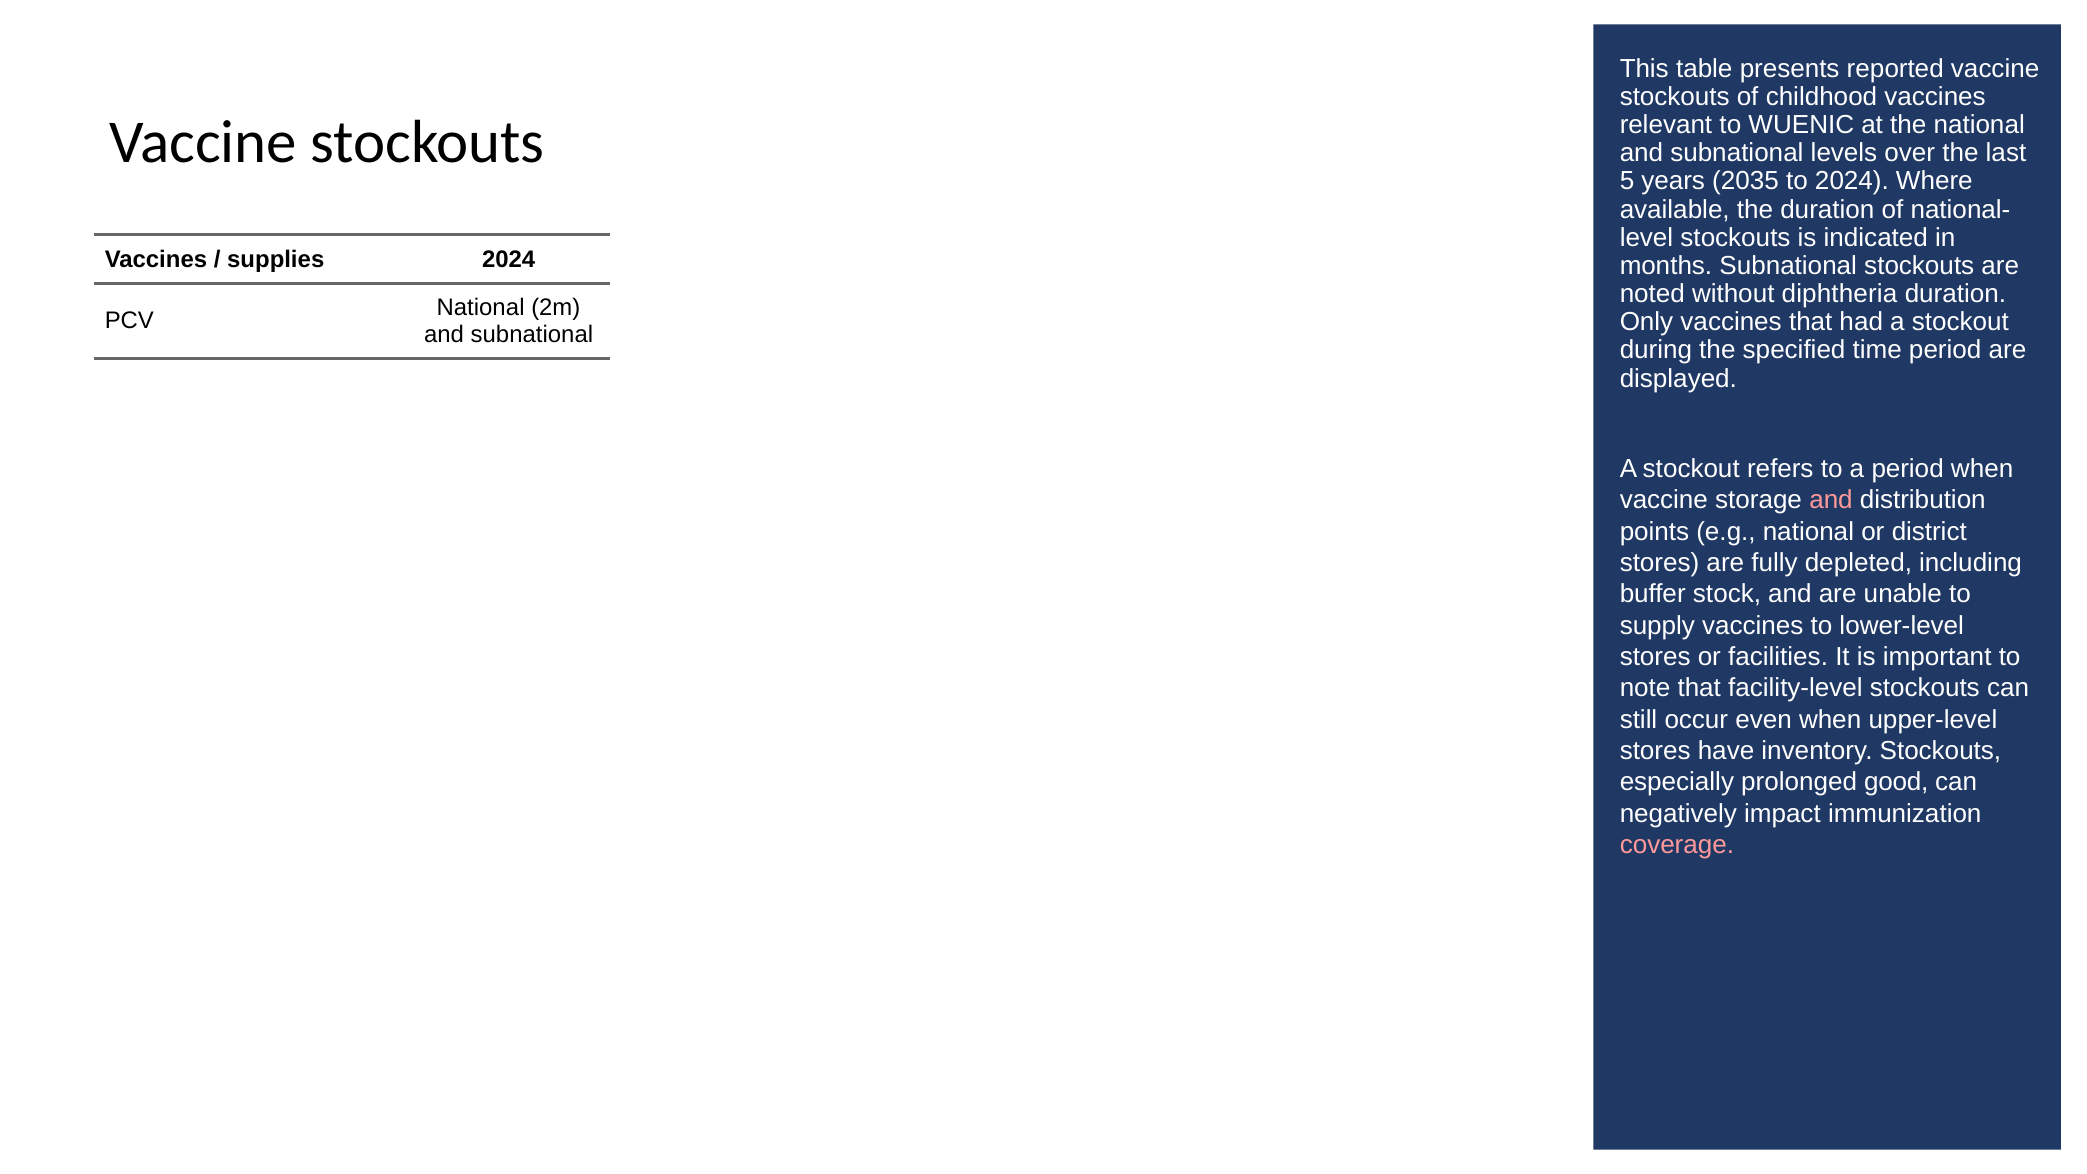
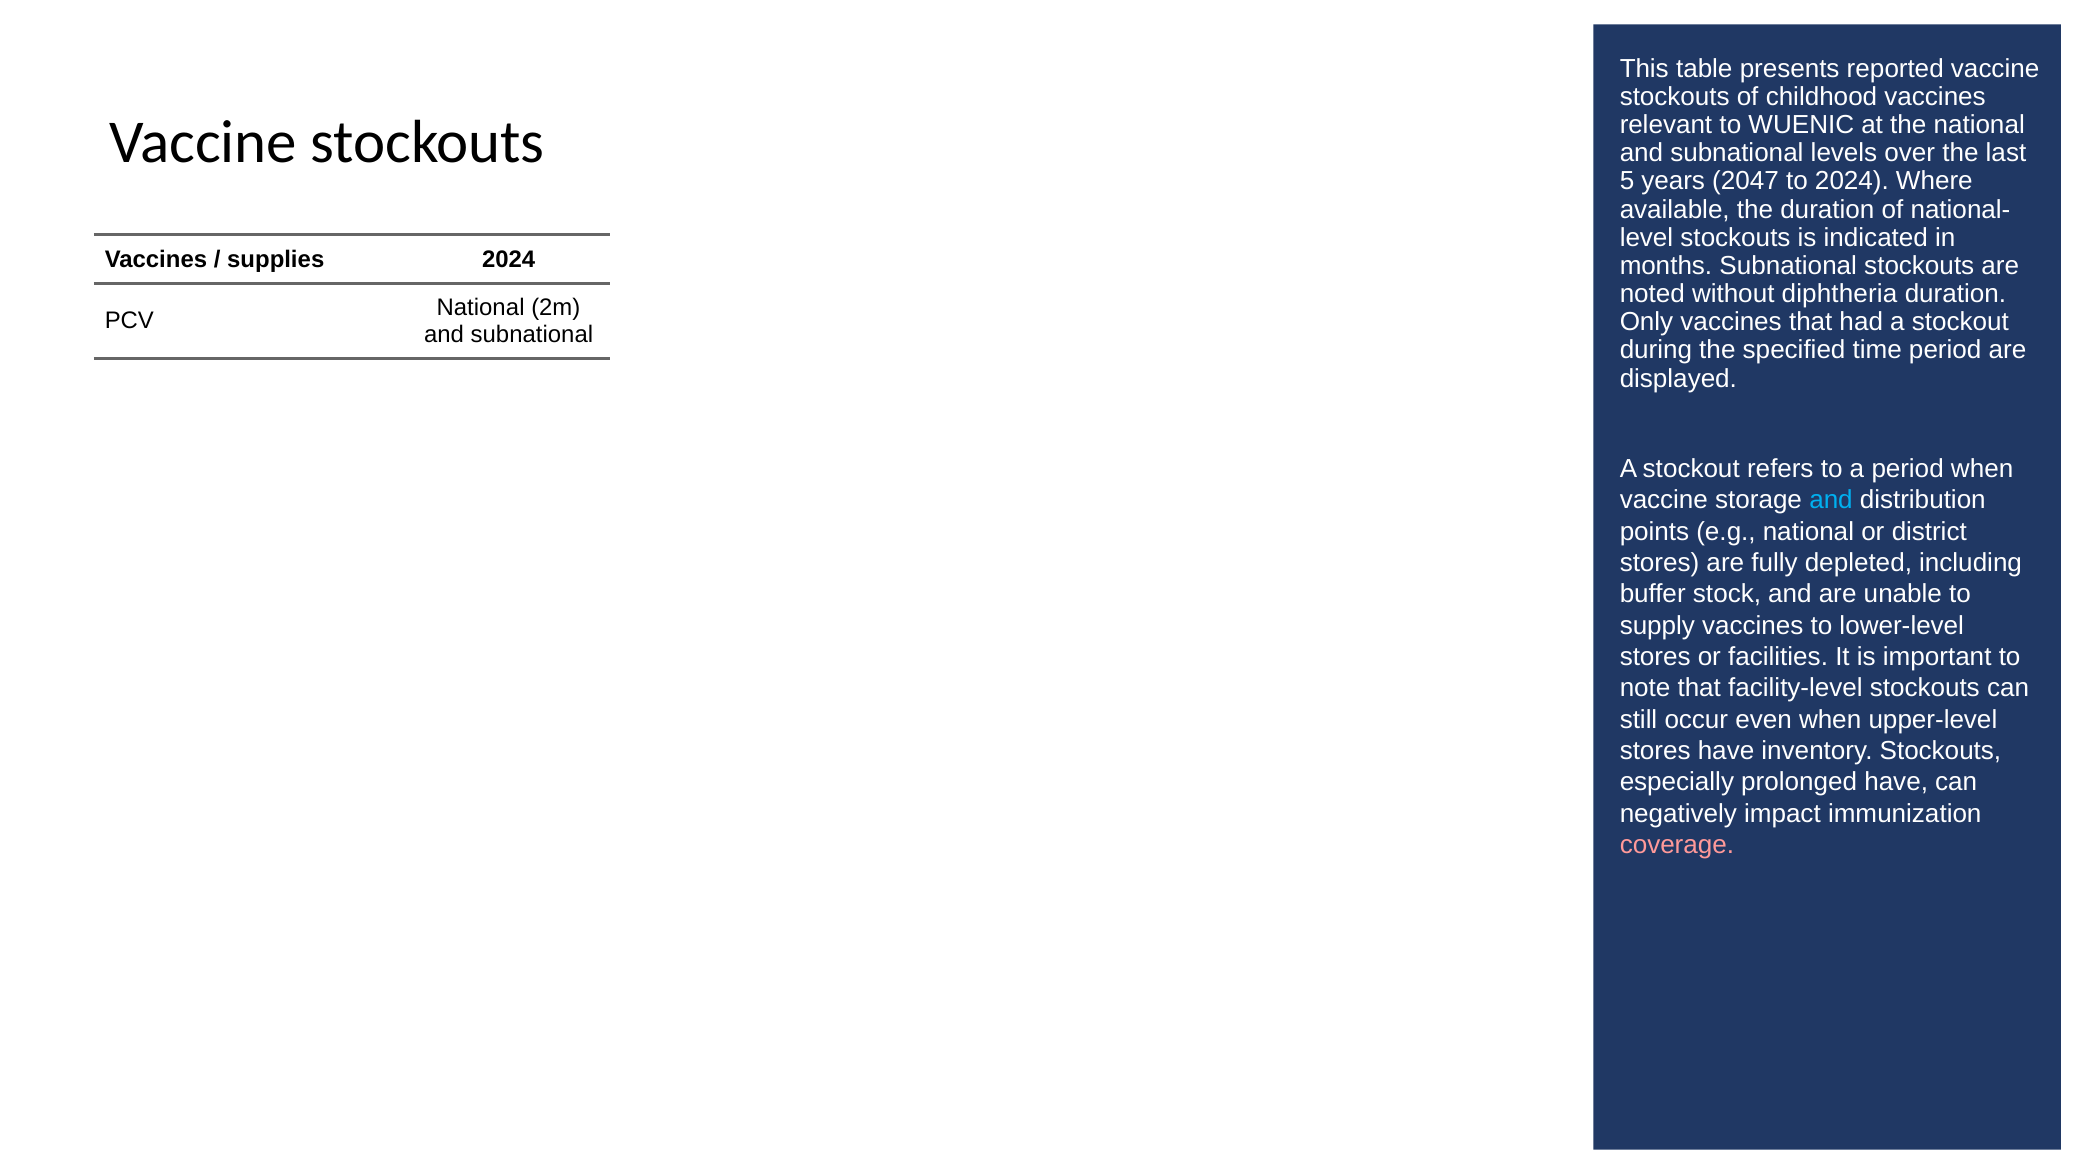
2035: 2035 -> 2047
and at (1831, 500) colour: pink -> light blue
prolonged good: good -> have
